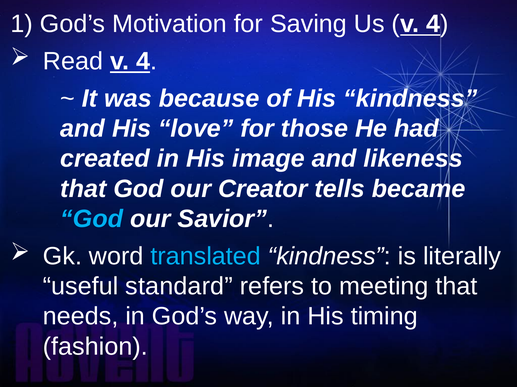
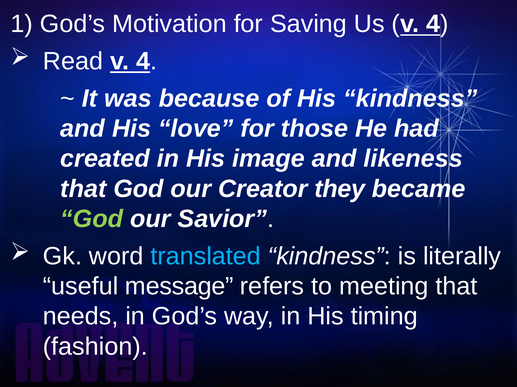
tells: tells -> they
God at (92, 219) colour: light blue -> light green
standard: standard -> message
